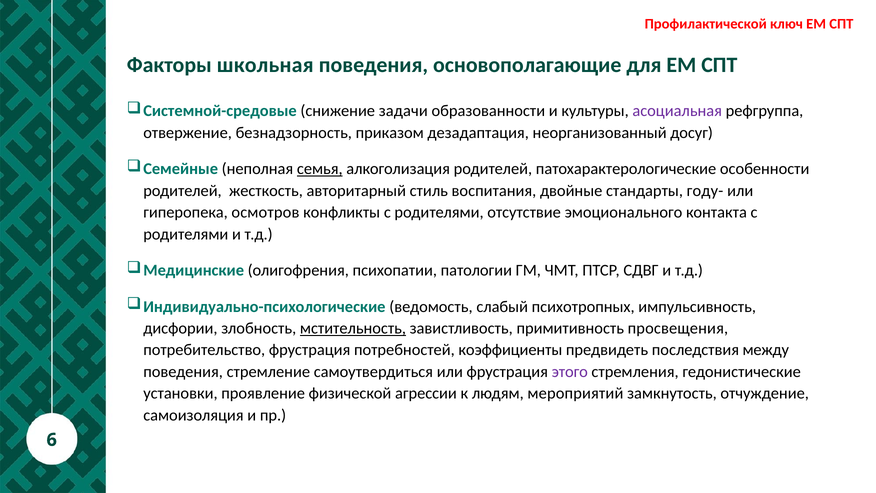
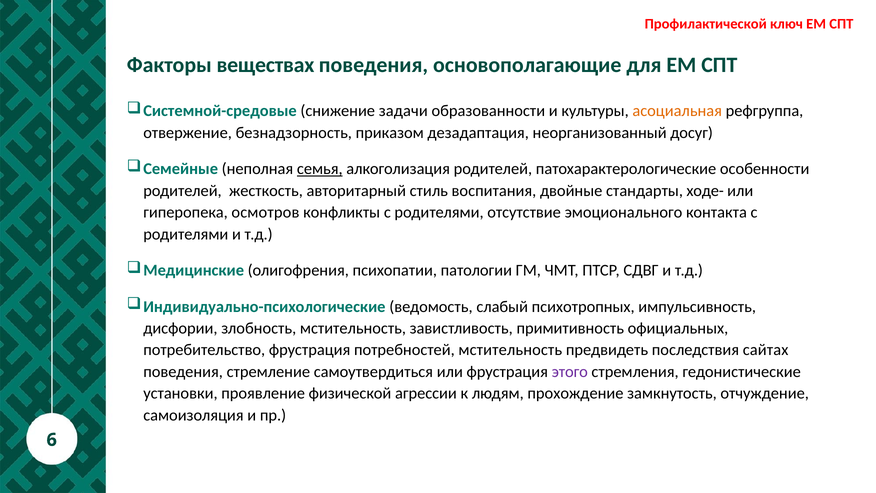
школьная: школьная -> веществах
асоциальная colour: purple -> orange
году-: году- -> ходе-
мстительность at (353, 328) underline: present -> none
просвещения: просвещения -> официальных
потребностей коэффициенты: коэффициенты -> мстительность
между: между -> сайтах
мероприятий: мероприятий -> прохождение
